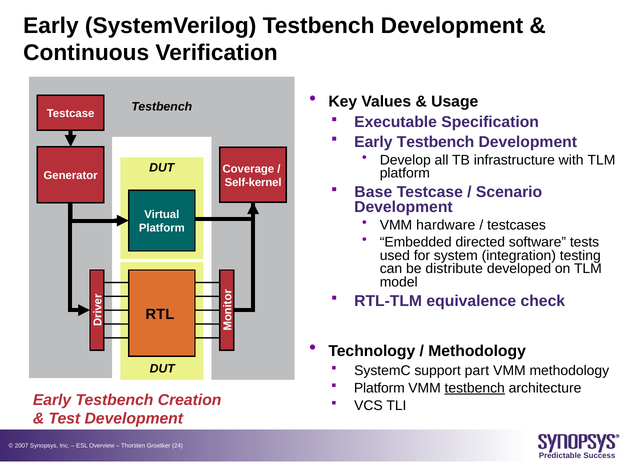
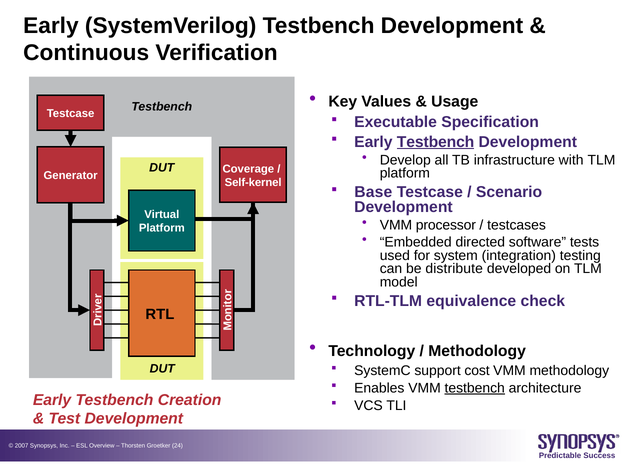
Testbench at (436, 142) underline: none -> present
hardware: hardware -> processor
part: part -> cost
Platform at (379, 388): Platform -> Enables
